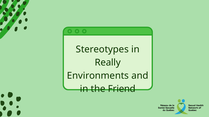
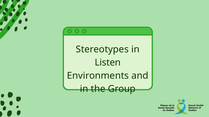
Really: Really -> Listen
Friend: Friend -> Group
